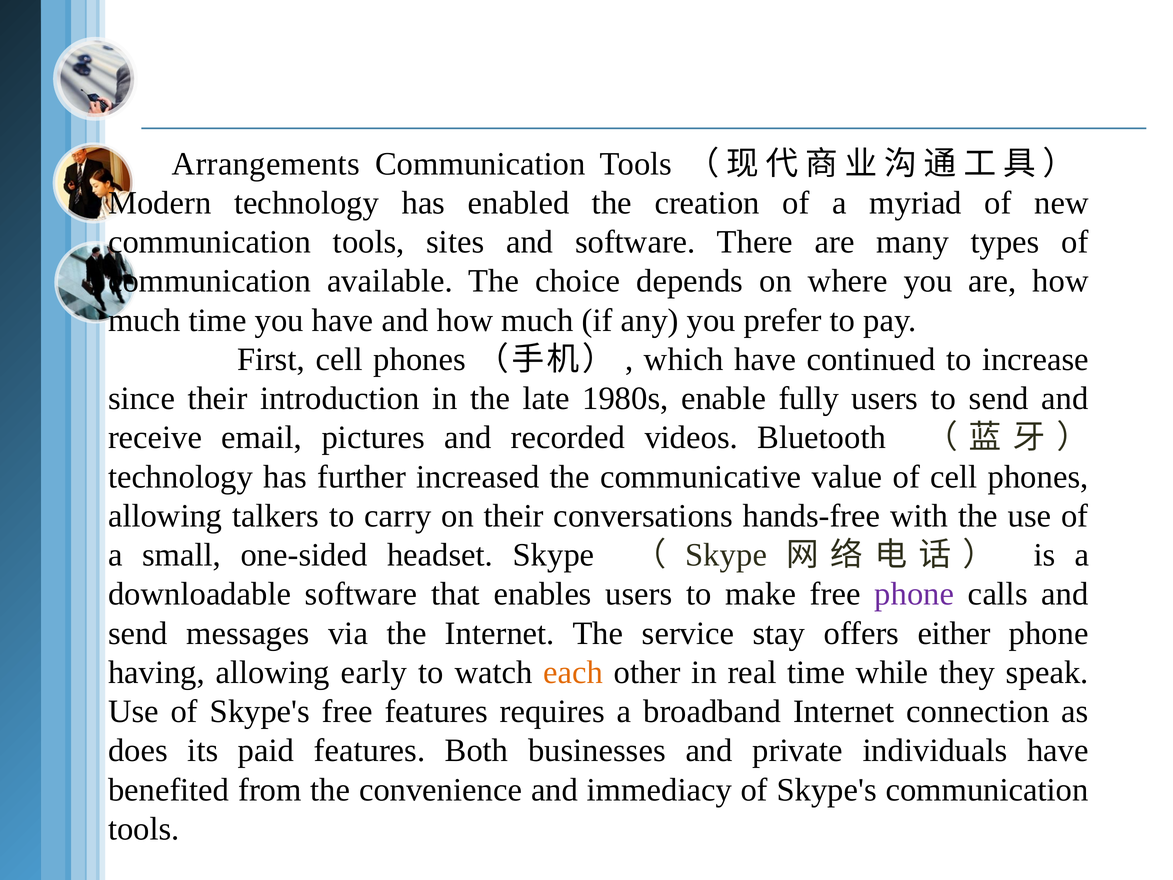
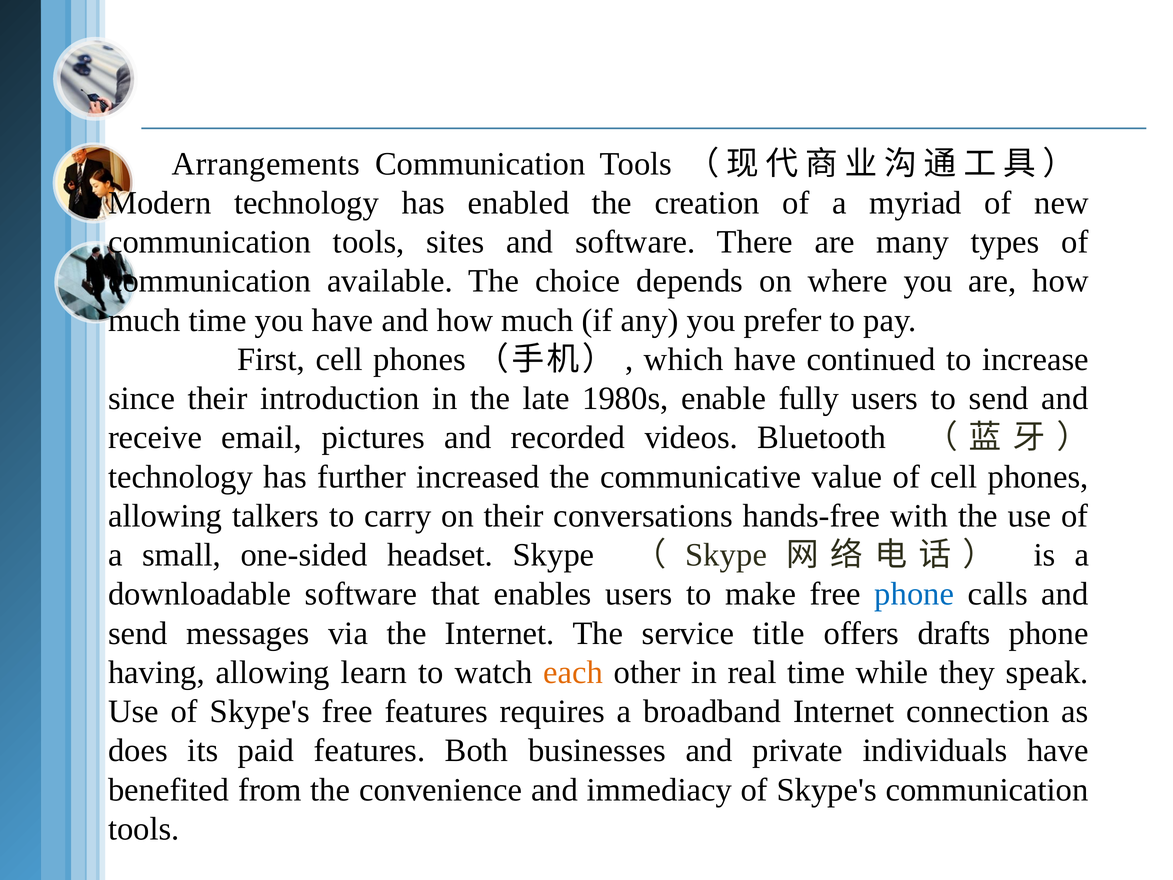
phone at (914, 594) colour: purple -> blue
stay: stay -> title
either: either -> drafts
early: early -> learn
